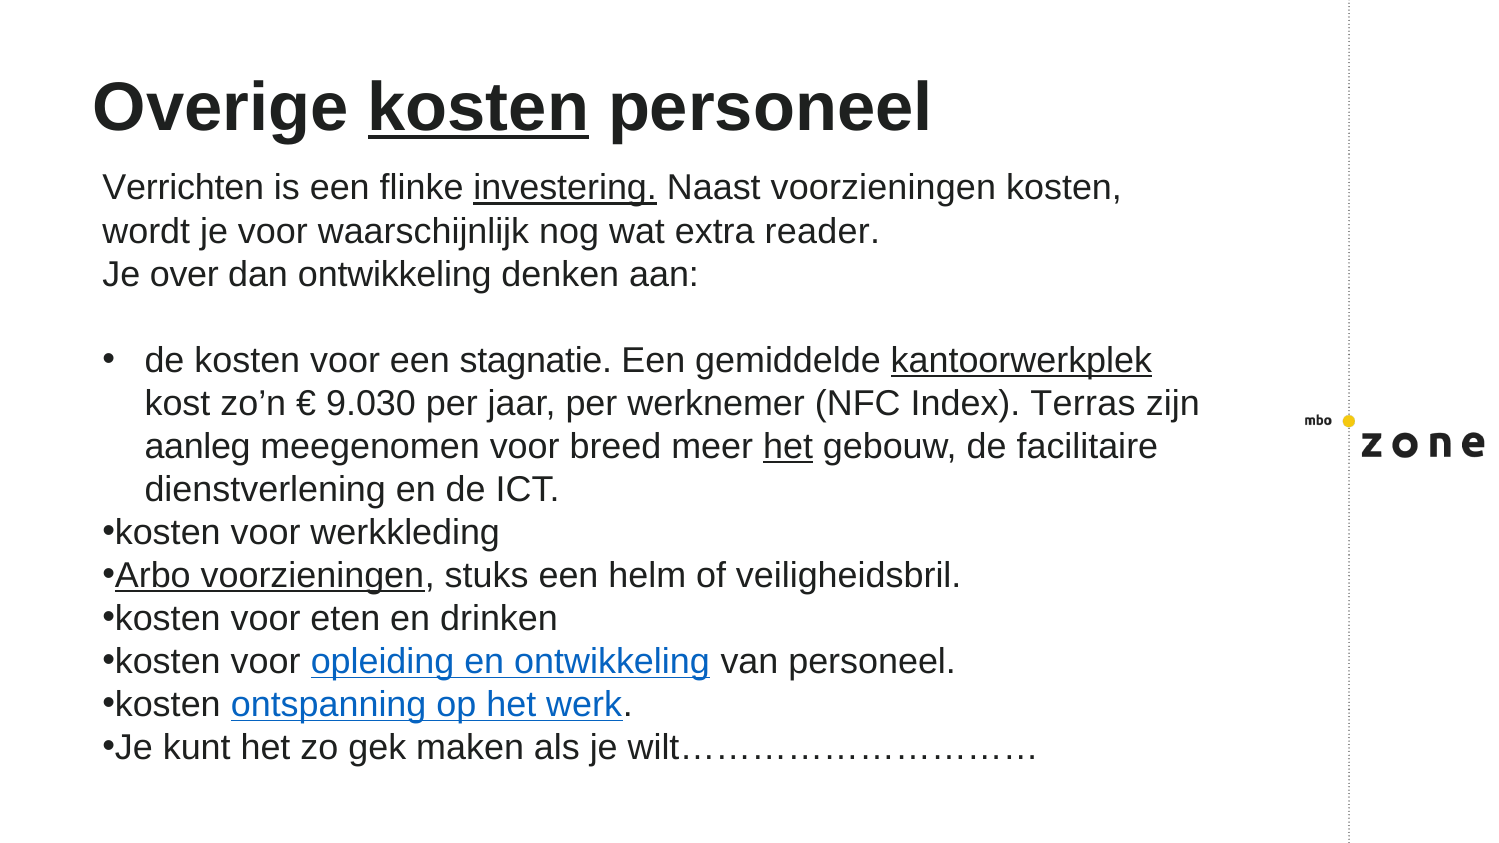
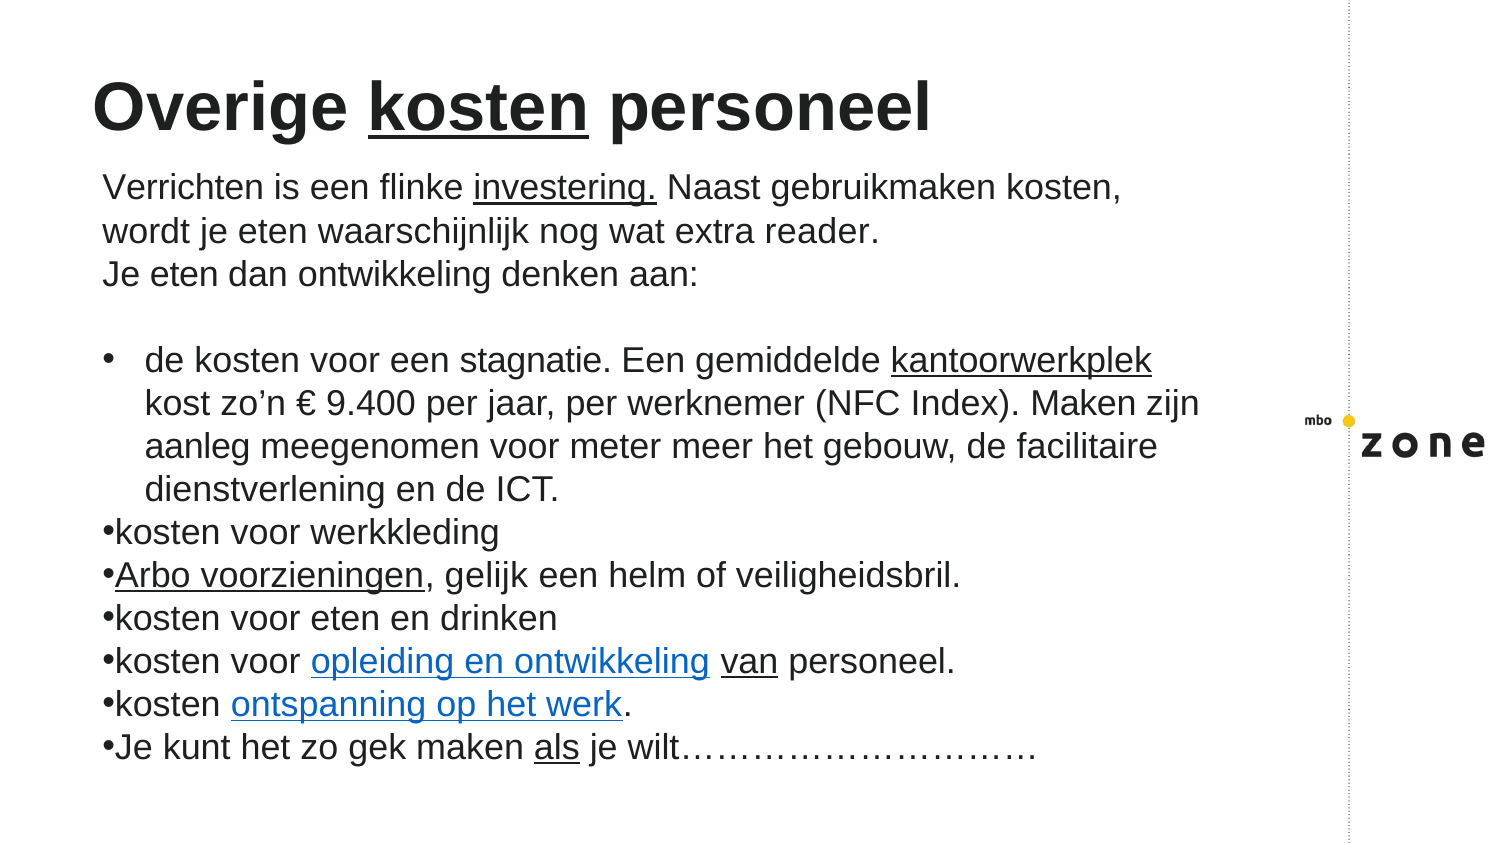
Naast voorzieningen: voorzieningen -> gebruikmaken
voor at (273, 231): voor -> eten
over at (184, 274): over -> eten
9.030: 9.030 -> 9.400
Index Terras: Terras -> Maken
breed: breed -> meter
het at (788, 447) underline: present -> none
stuks: stuks -> gelijk
van underline: none -> present
als underline: none -> present
